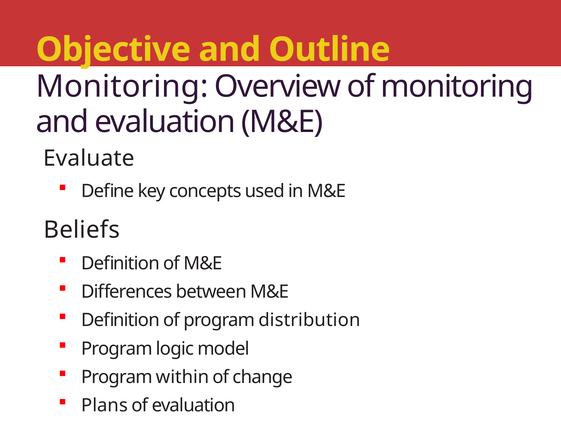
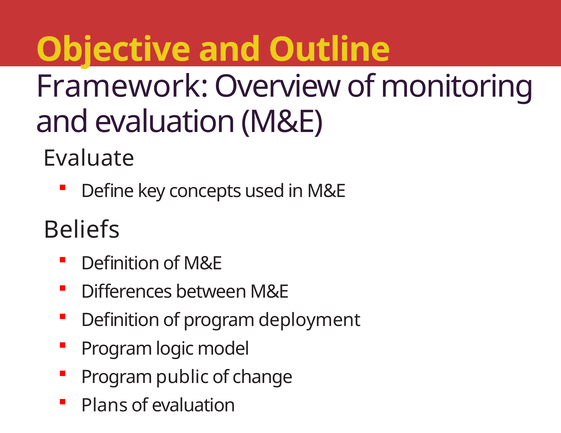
Monitoring at (122, 87): Monitoring -> Framework
distribution: distribution -> deployment
within: within -> public
